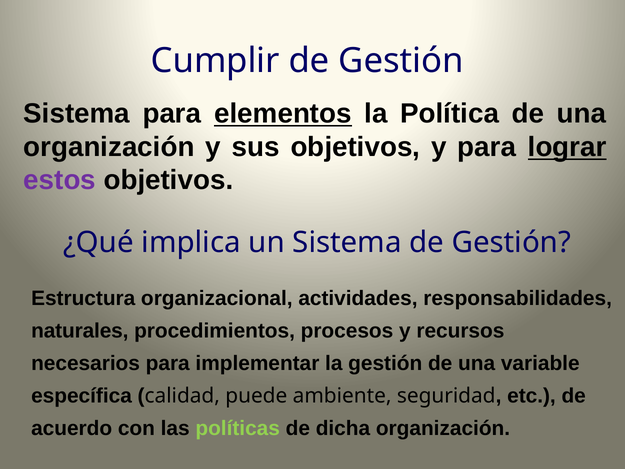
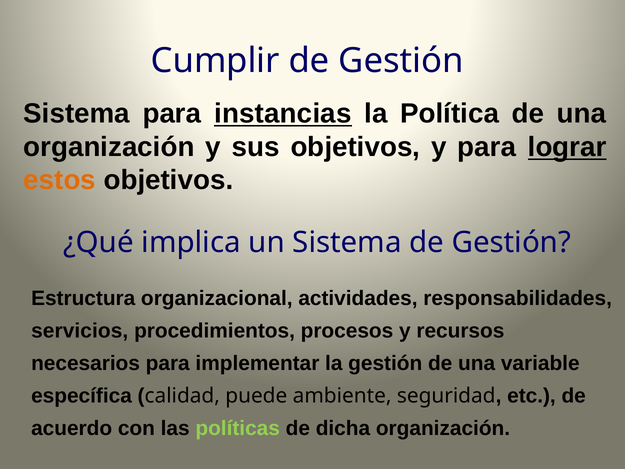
elementos: elementos -> instancias
estos colour: purple -> orange
naturales: naturales -> servicios
